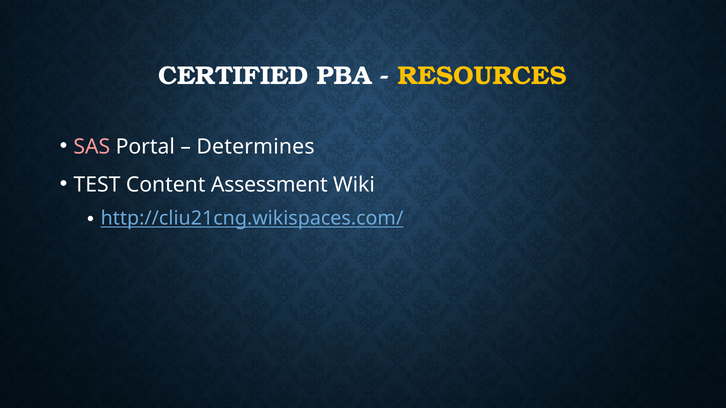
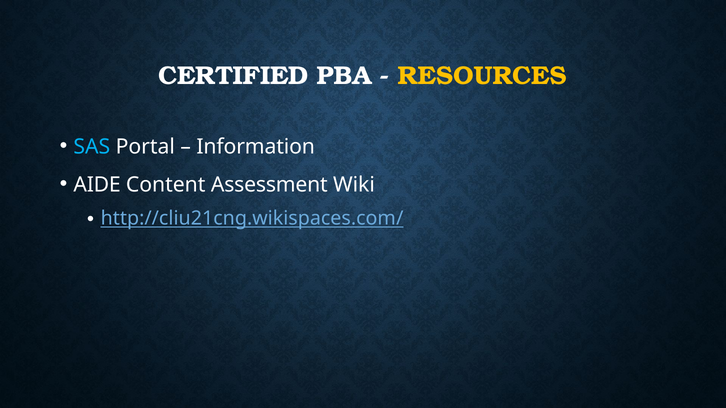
SAS colour: pink -> light blue
Determines: Determines -> Information
TEST: TEST -> AIDE
